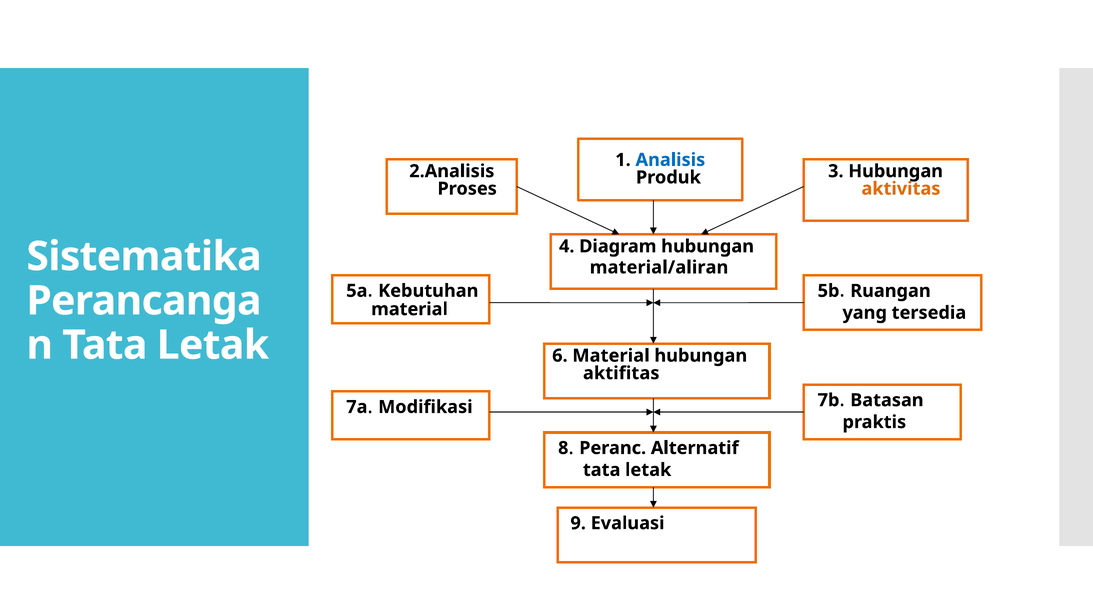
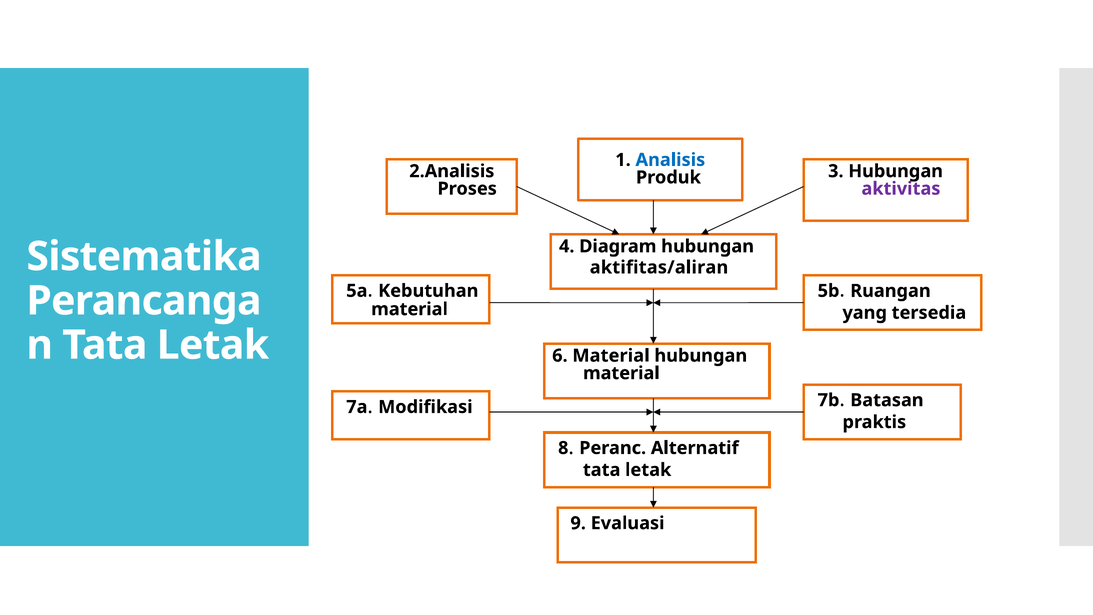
aktivitas colour: orange -> purple
material/aliran: material/aliran -> aktifitas/aliran
aktifitas at (621, 373): aktifitas -> material
